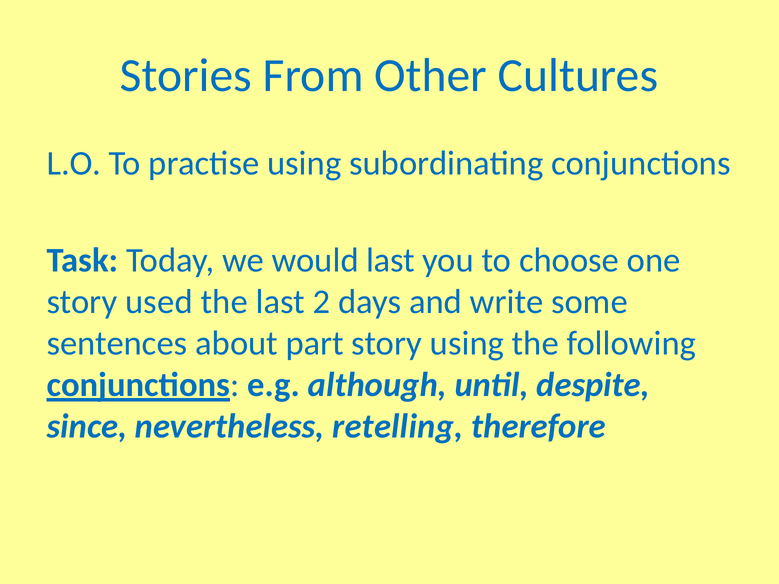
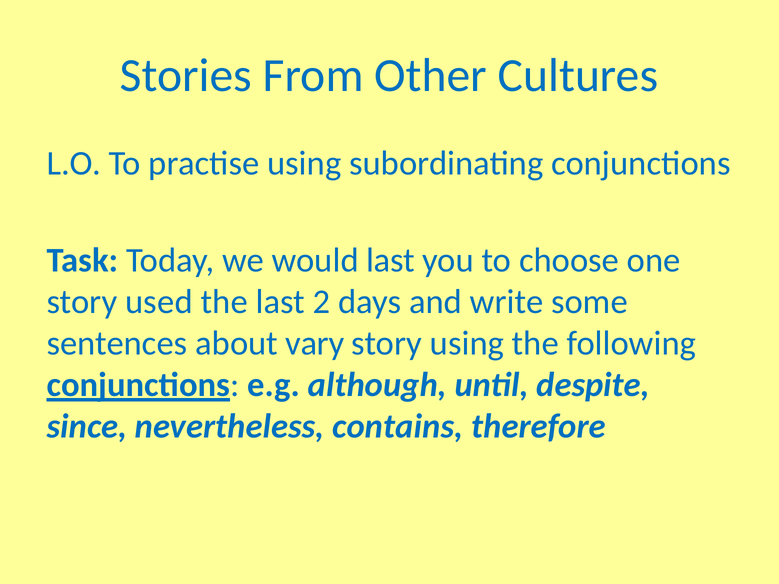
part: part -> vary
retelling: retelling -> contains
